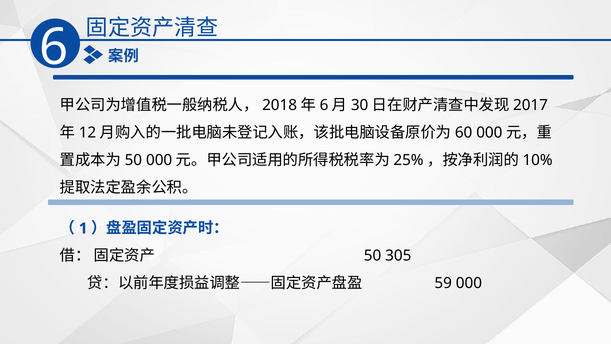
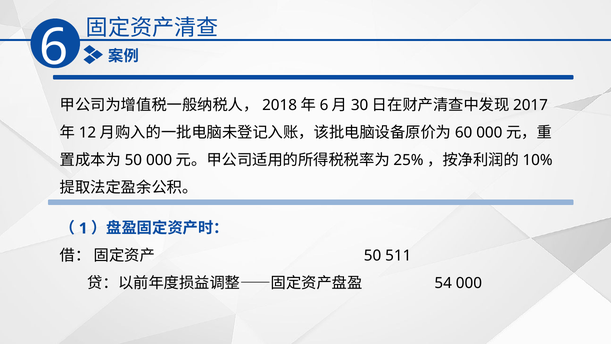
305: 305 -> 511
59: 59 -> 54
